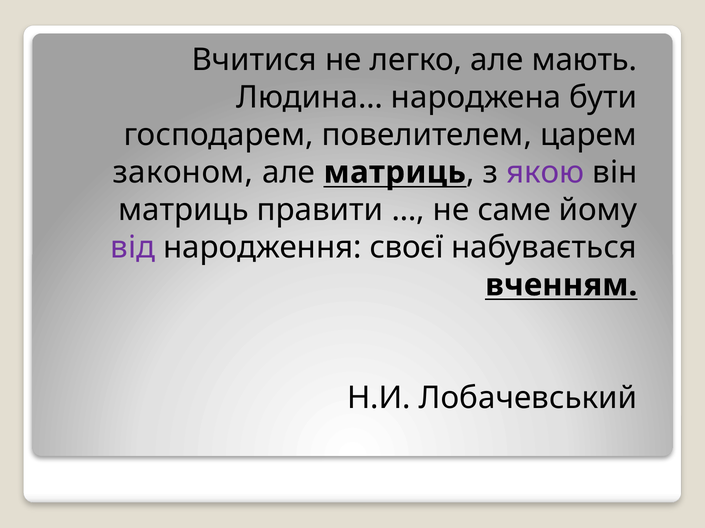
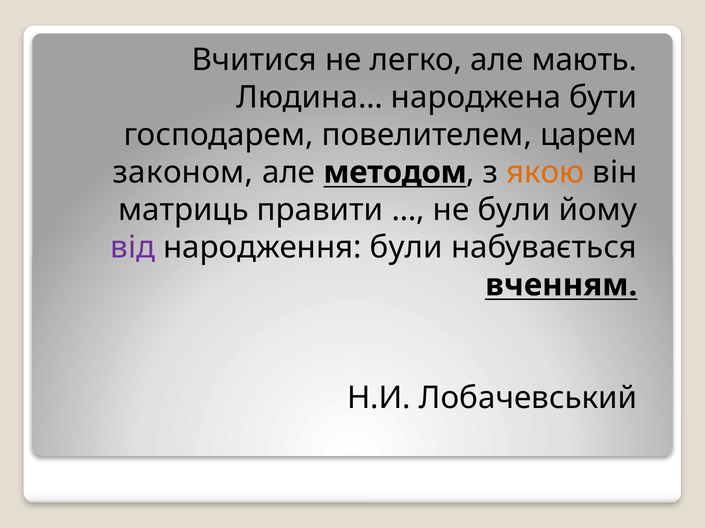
але матриць: матриць -> методом
якою colour: purple -> orange
не саме: саме -> були
народження своєї: своєї -> були
